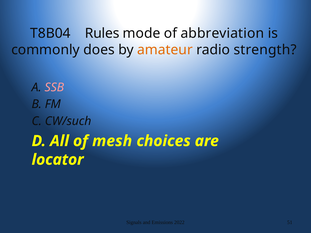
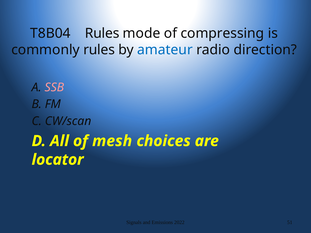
abbreviation: abbreviation -> compressing
commonly does: does -> rules
amateur colour: orange -> blue
strength: strength -> direction
CW/such: CW/such -> CW/scan
